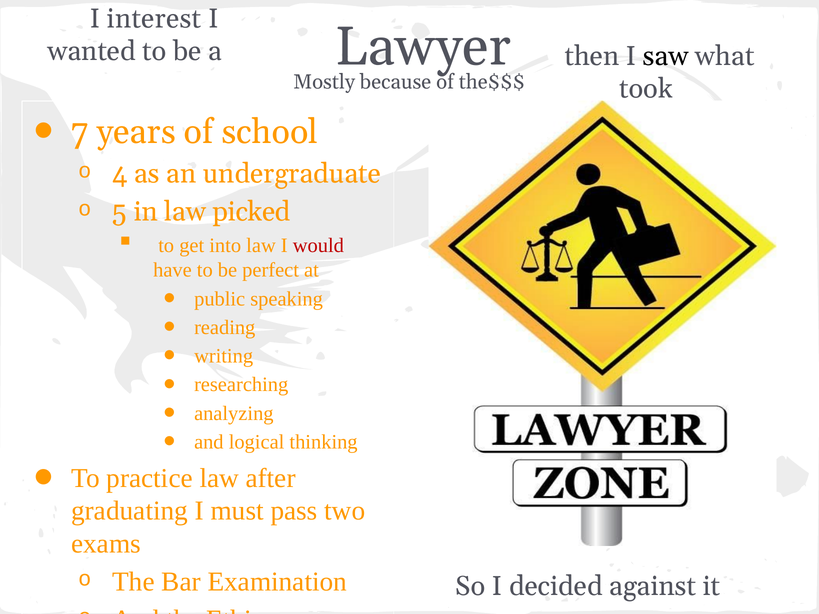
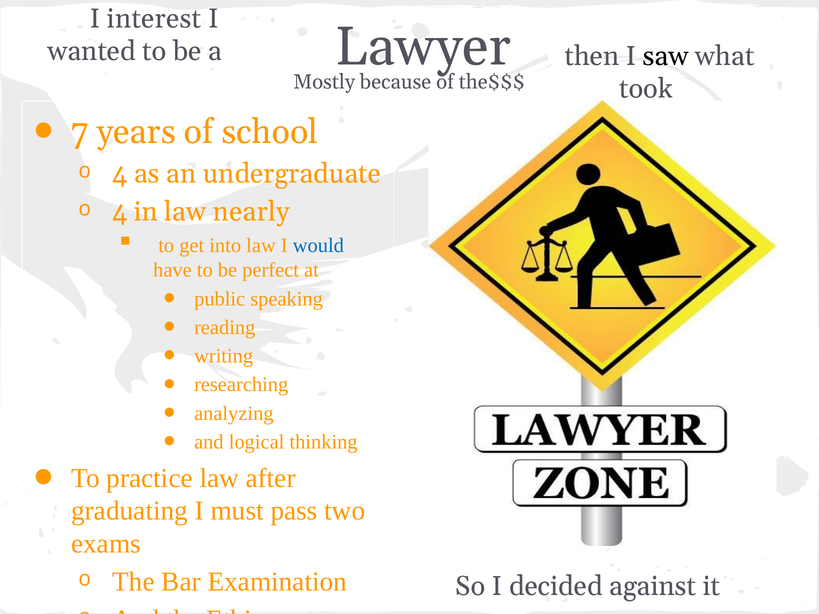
5 at (120, 212): 5 -> 4
picked: picked -> nearly
would colour: red -> blue
